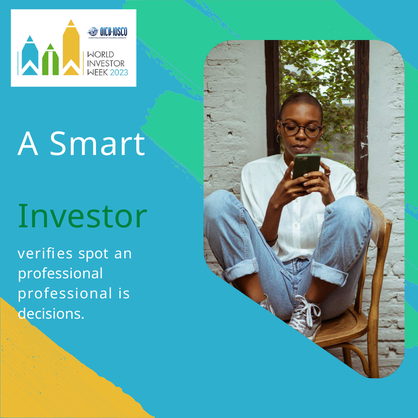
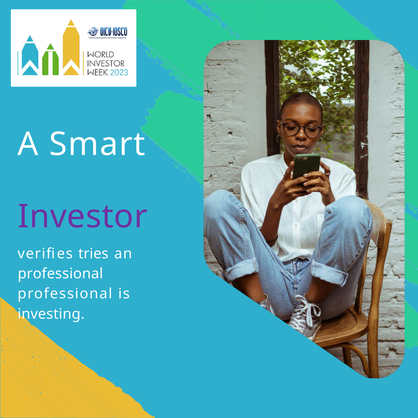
Investor colour: green -> purple
spot: spot -> tries
decisions: decisions -> investing
